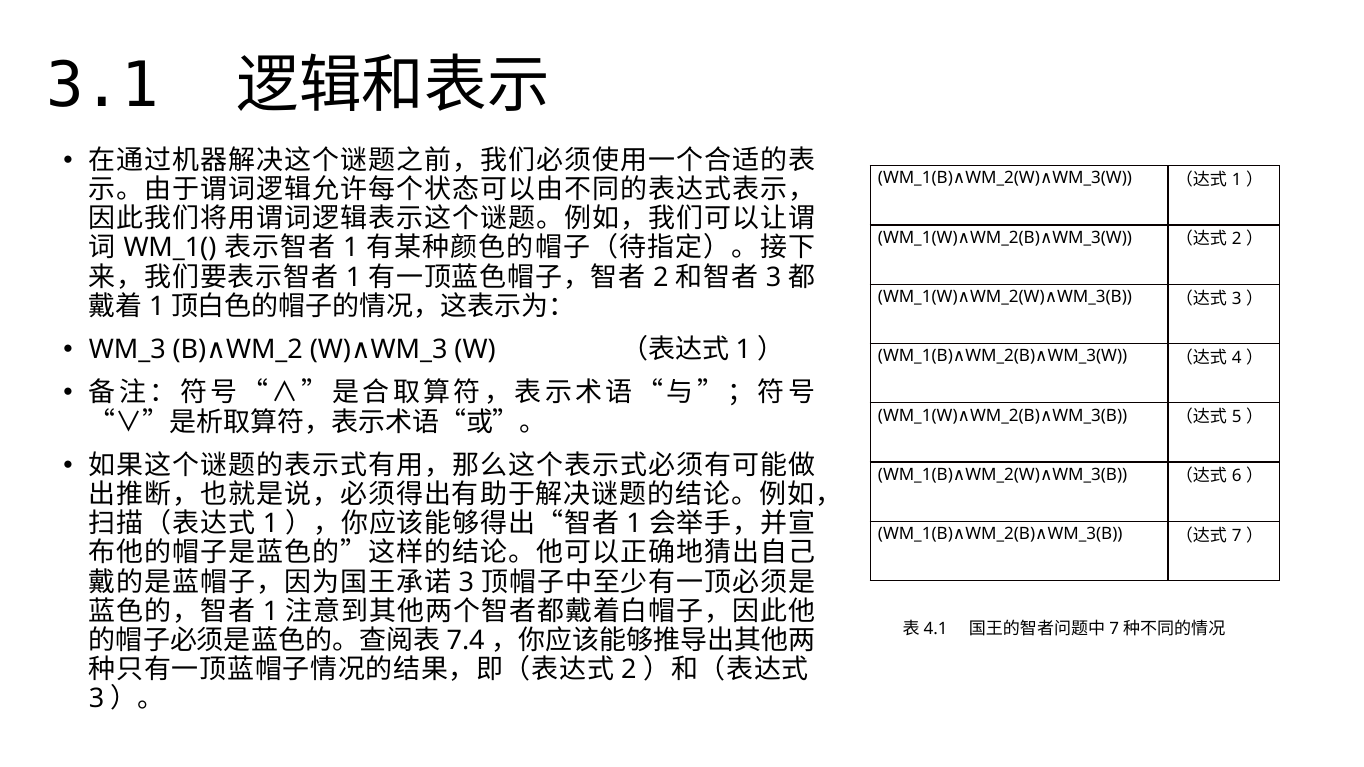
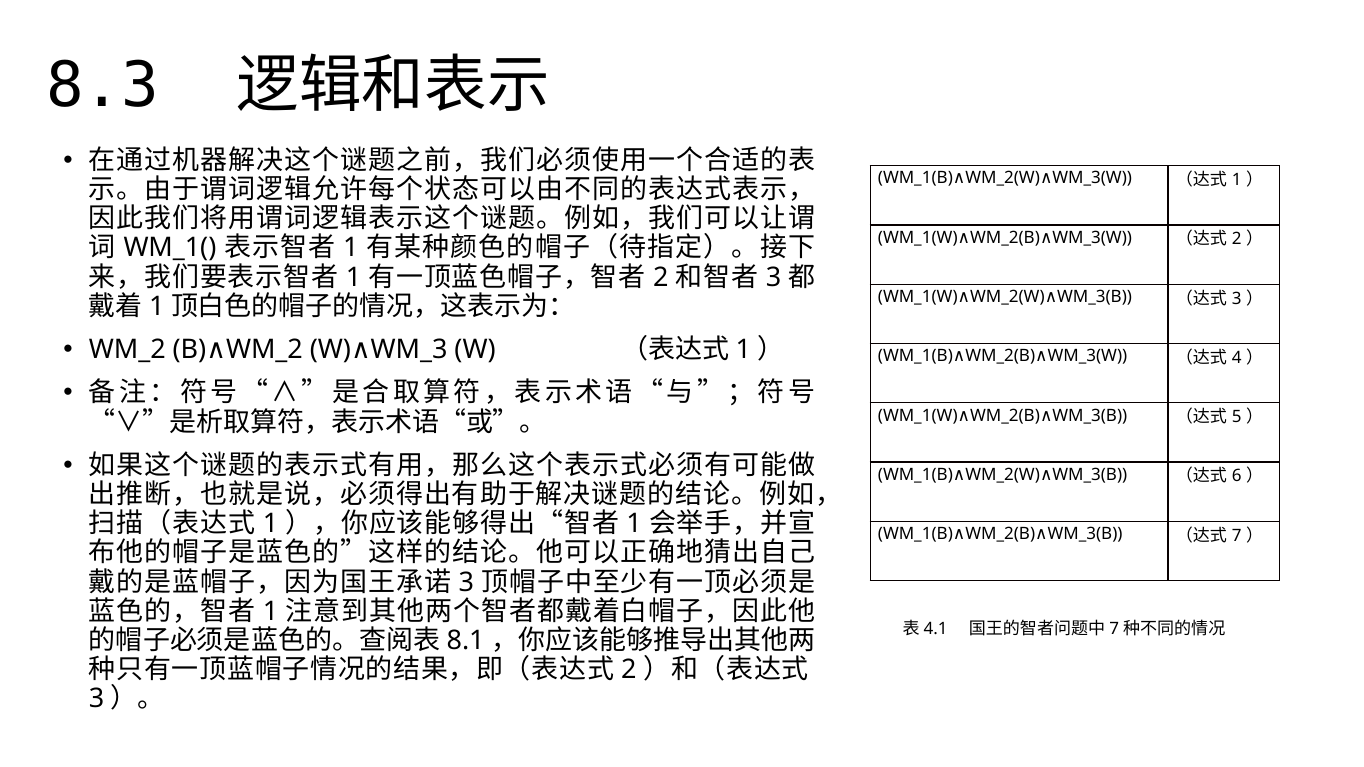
3.1: 3.1 -> 8.3
WM_3 at (127, 350): WM_3 -> WM_2
7.4: 7.4 -> 8.1
